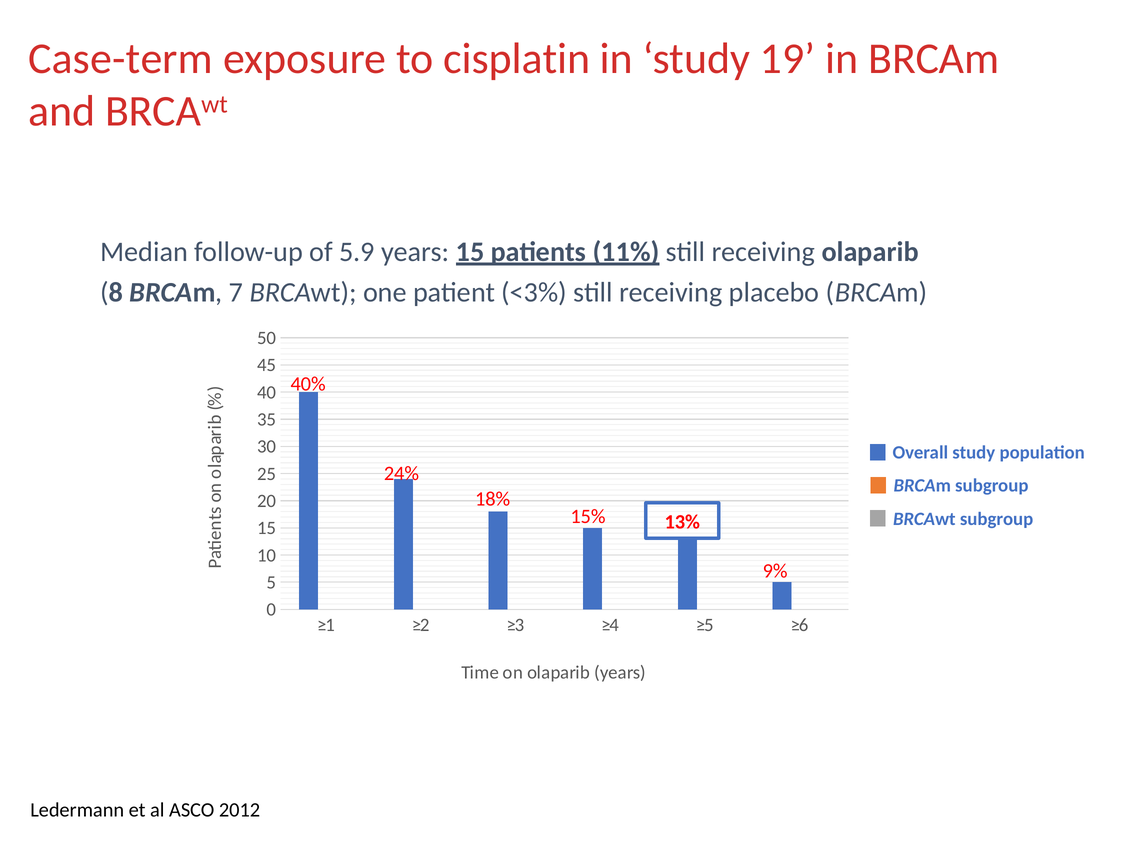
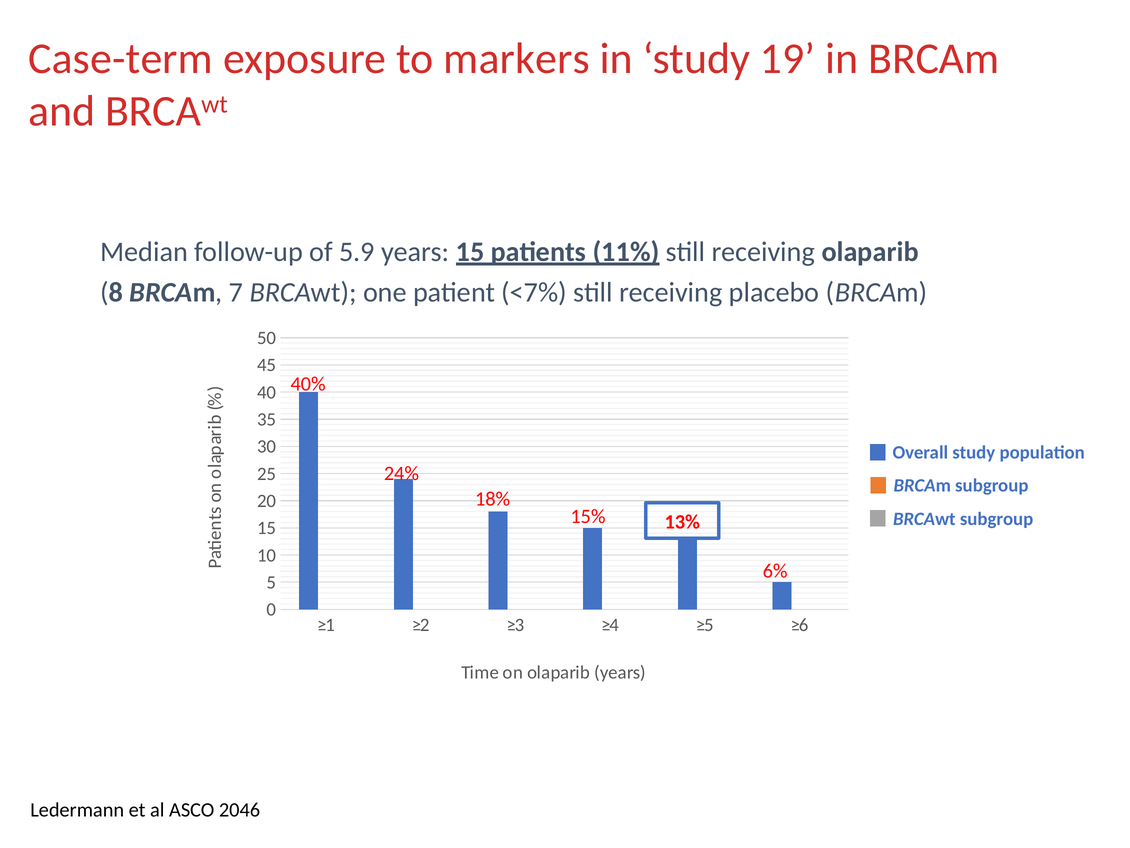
cisplatin: cisplatin -> markers
<3%: <3% -> <7%
9%: 9% -> 6%
2012: 2012 -> 2046
